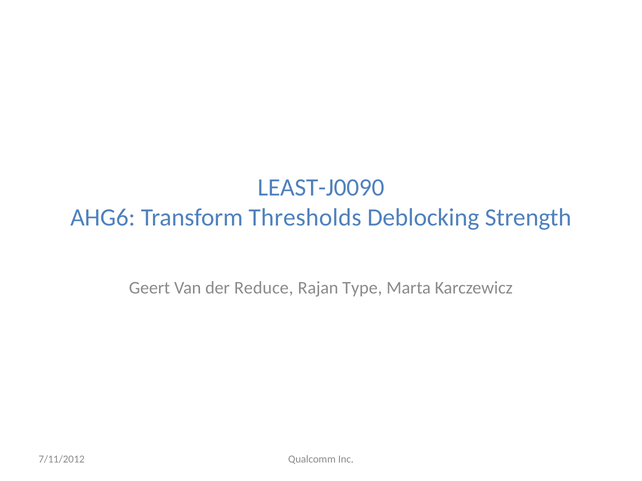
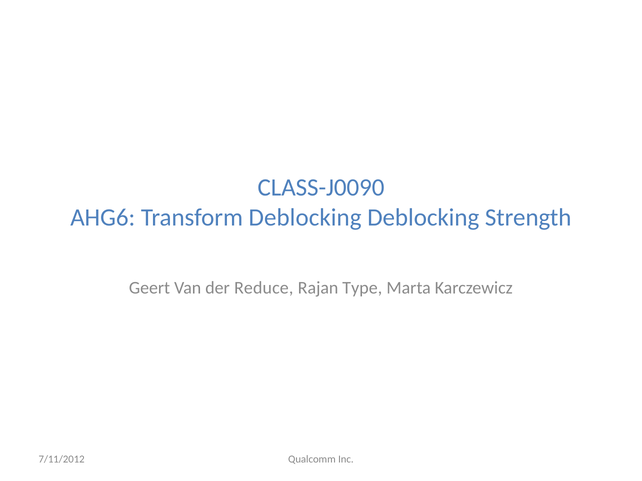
LEAST-J0090: LEAST-J0090 -> CLASS-J0090
Transform Thresholds: Thresholds -> Deblocking
